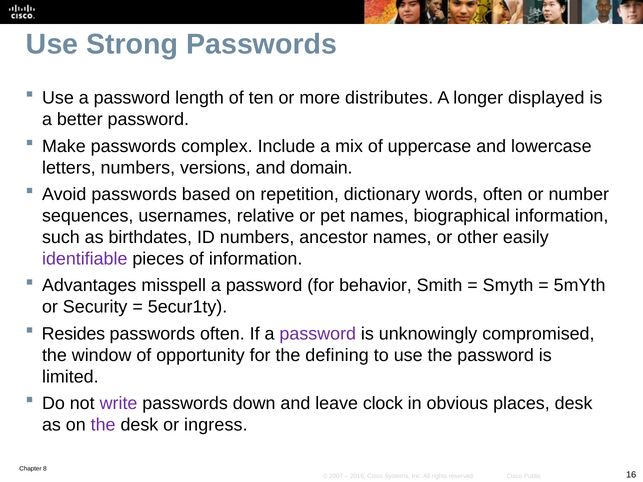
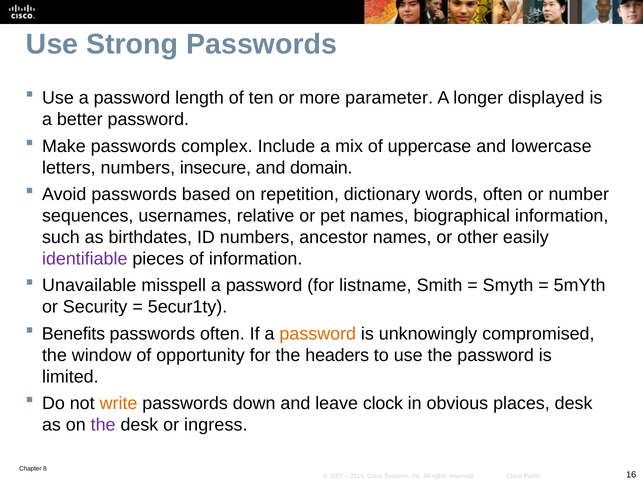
distributes: distributes -> parameter
versions: versions -> insecure
Advantages: Advantages -> Unavailable
behavior: behavior -> listname
Resides: Resides -> Benefits
password at (318, 334) colour: purple -> orange
defining: defining -> headers
write colour: purple -> orange
